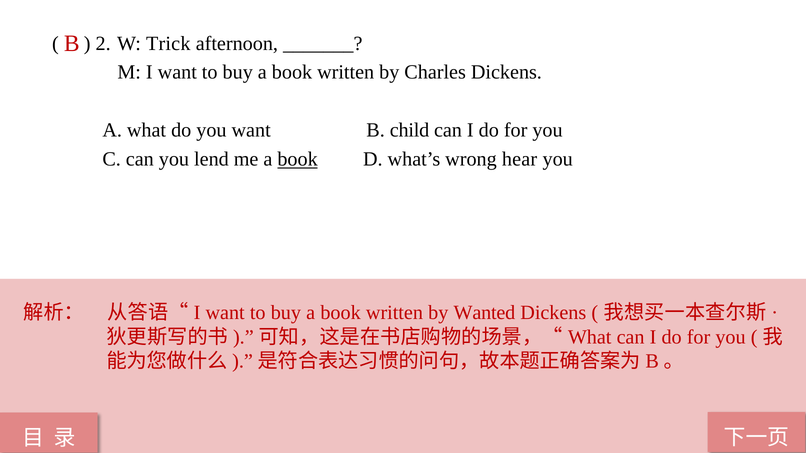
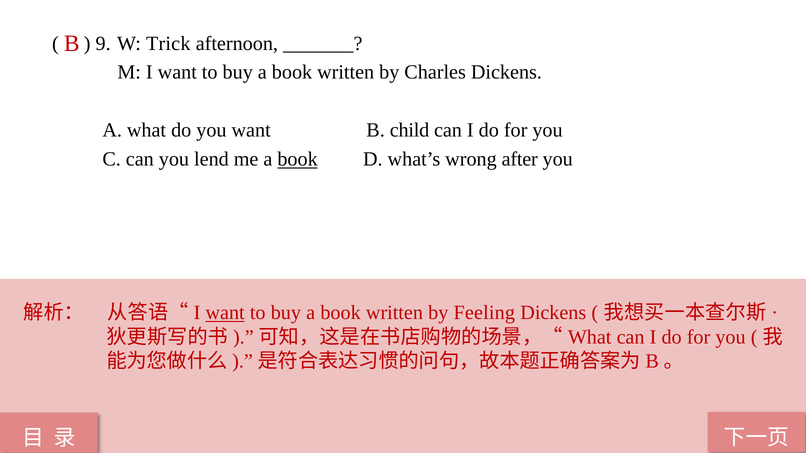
2: 2 -> 9
hear: hear -> after
want at (225, 313) underline: none -> present
Wanted: Wanted -> Feeling
